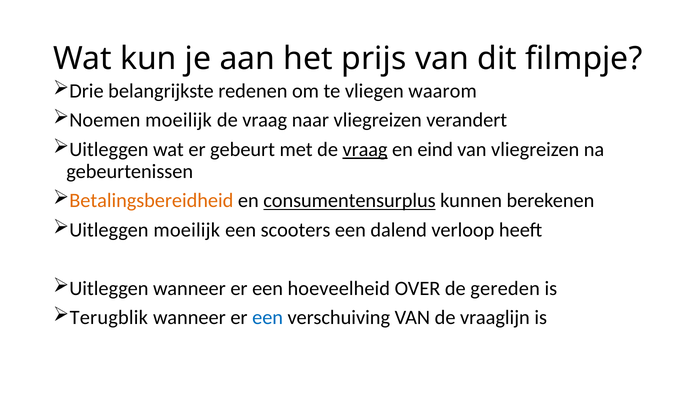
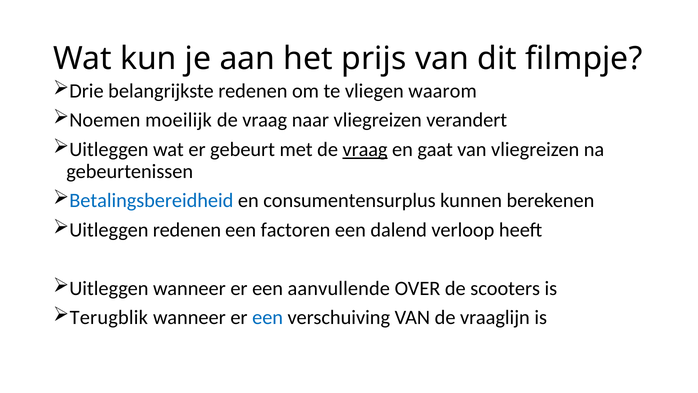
eind: eind -> gaat
Betalingsbereidheid colour: orange -> blue
consumentensurplus underline: present -> none
Uitleggen moeilijk: moeilijk -> redenen
scooters: scooters -> factoren
hoeveelheid: hoeveelheid -> aanvullende
gereden: gereden -> scooters
